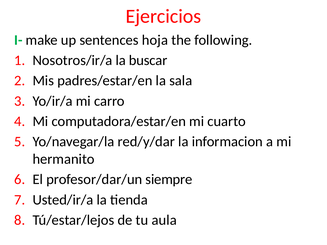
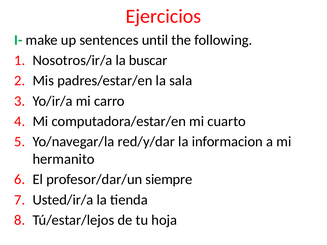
hoja: hoja -> until
aula: aula -> hoja
